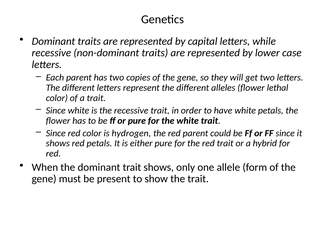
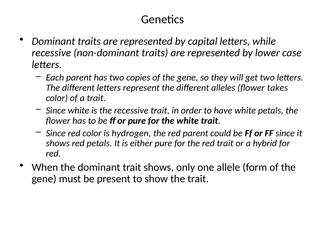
lethal: lethal -> takes
